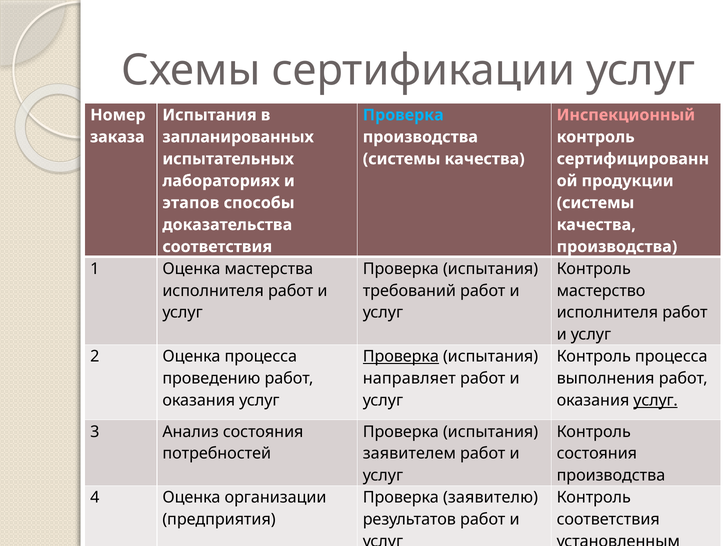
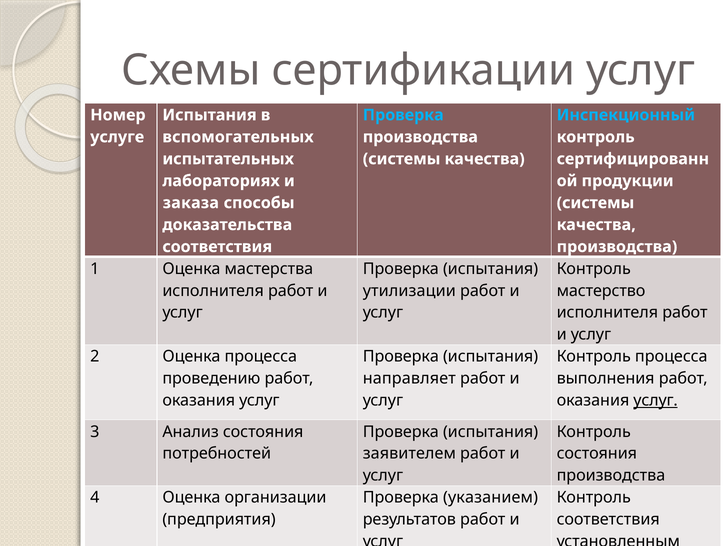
Инспекционный colour: pink -> light blue
заказа: заказа -> услуге
запланированных: запланированных -> вспомогательных
этапов: этапов -> заказа
требований: требований -> утилизации
Проверка at (401, 356) underline: present -> none
заявителю: заявителю -> указанием
